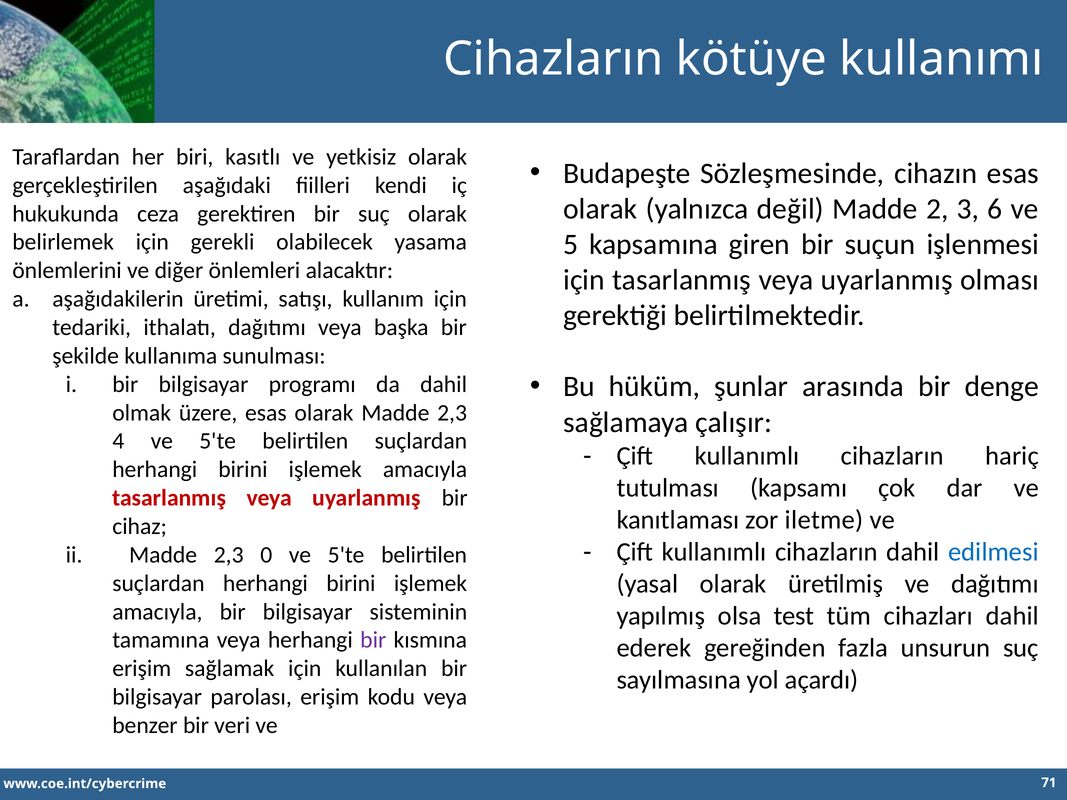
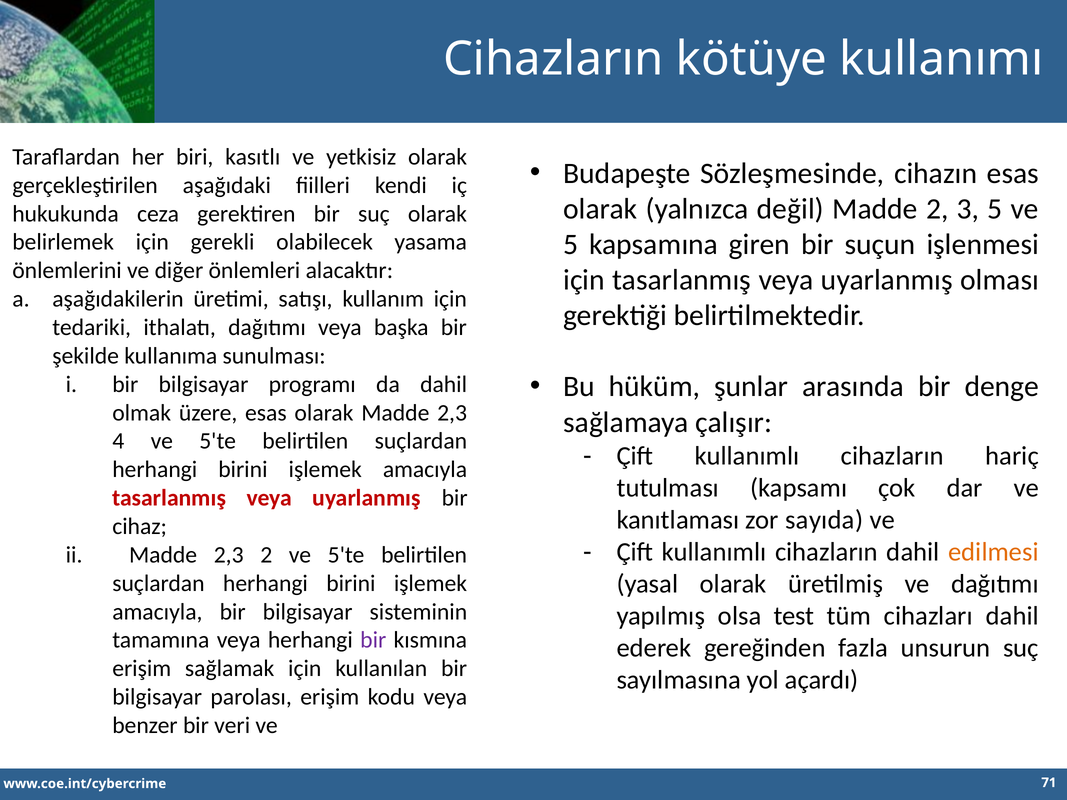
3 6: 6 -> 5
iletme: iletme -> sayıda
edilmesi colour: blue -> orange
2,3 0: 0 -> 2
